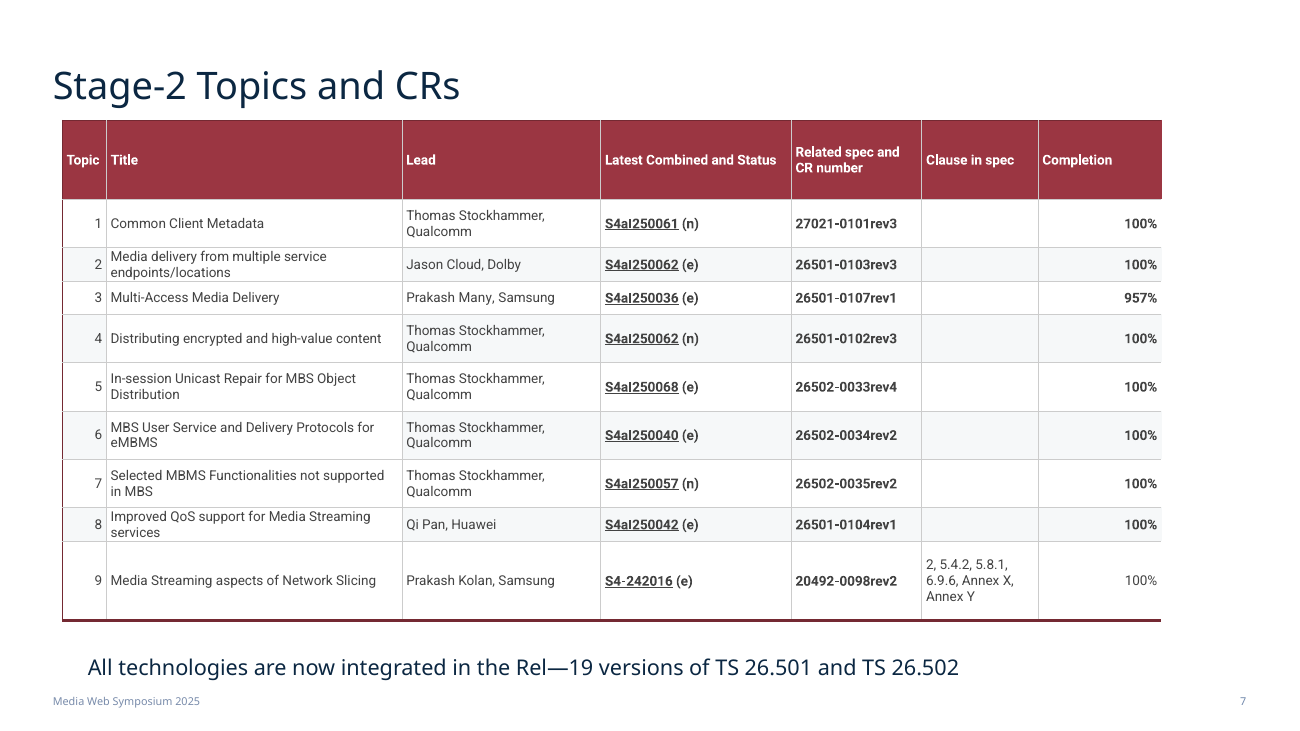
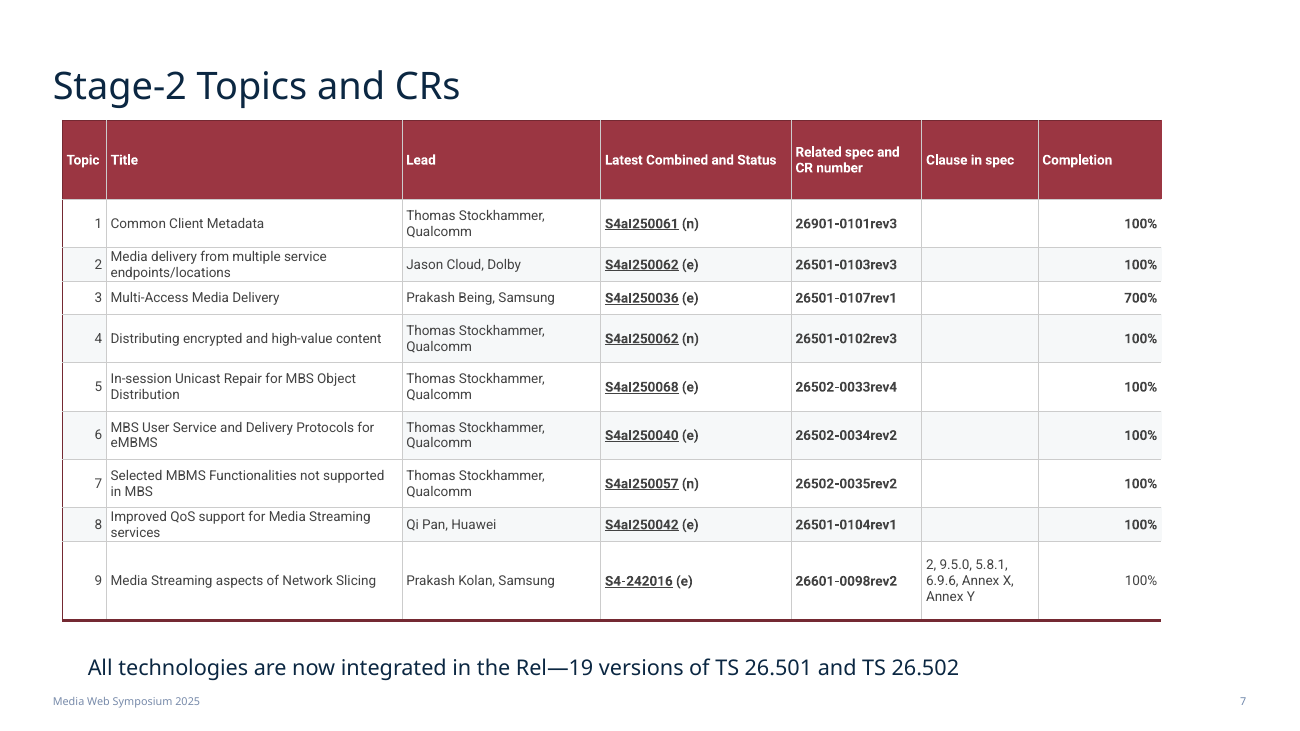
27021-0101rev3: 27021-0101rev3 -> 26901-0101rev3
Many: Many -> Being
957%: 957% -> 700%
5.4.2: 5.4.2 -> 9.5.0
20492-0098rev2: 20492-0098rev2 -> 26601-0098rev2
